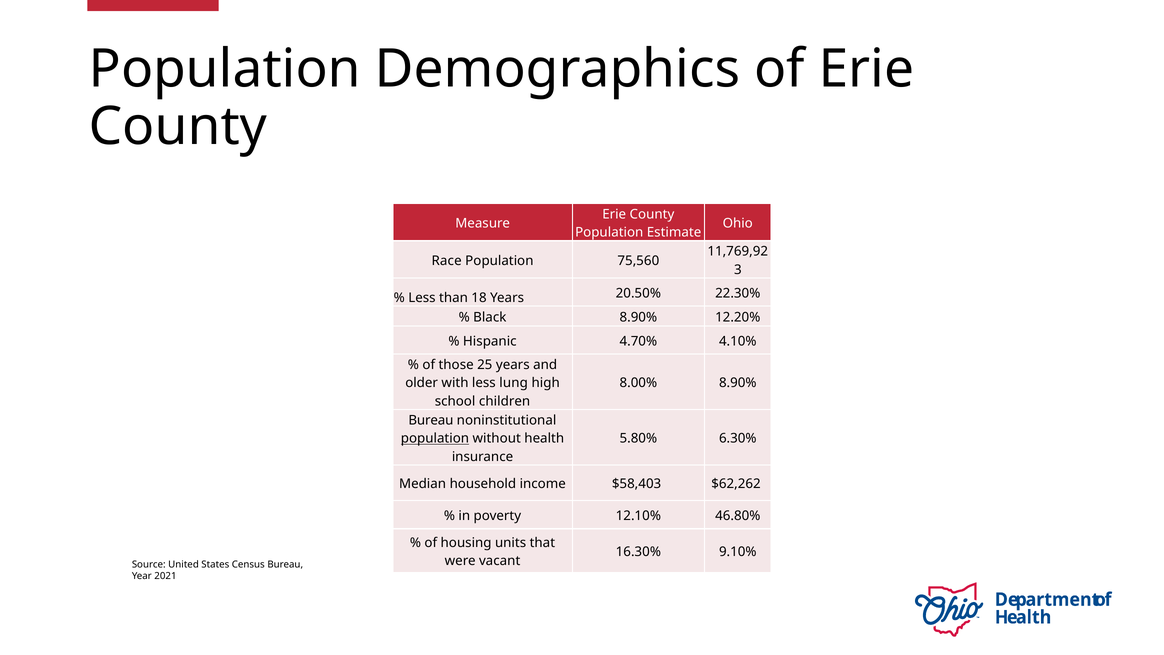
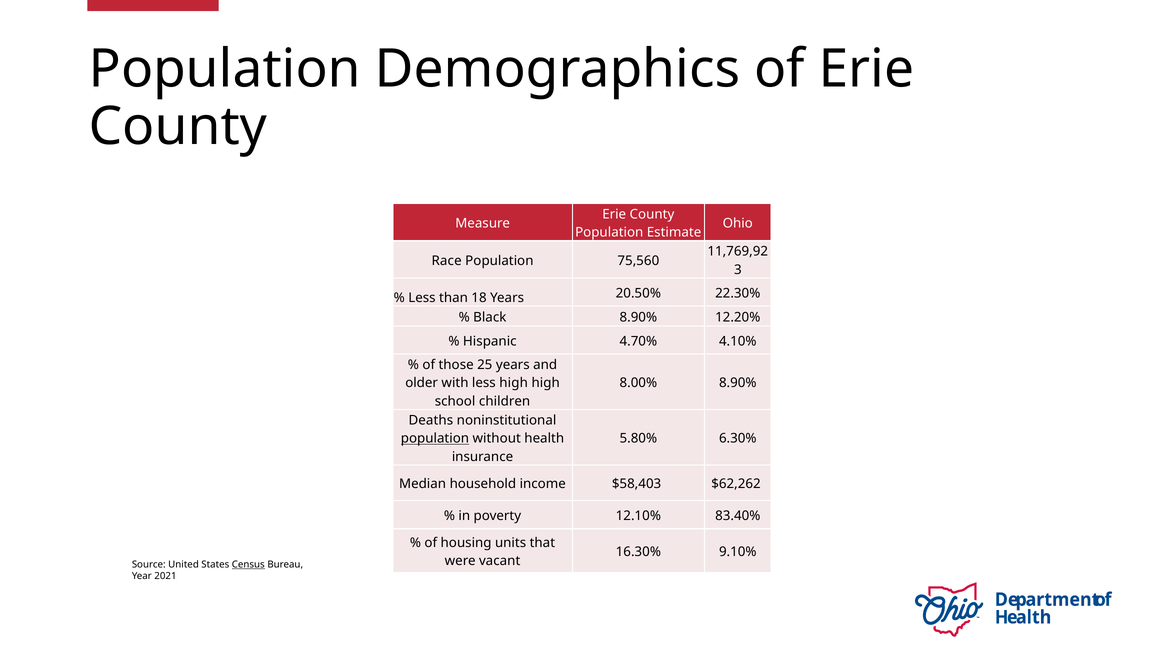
less lung: lung -> high
Bureau at (431, 420): Bureau -> Deaths
46.80%: 46.80% -> 83.40%
Census underline: none -> present
